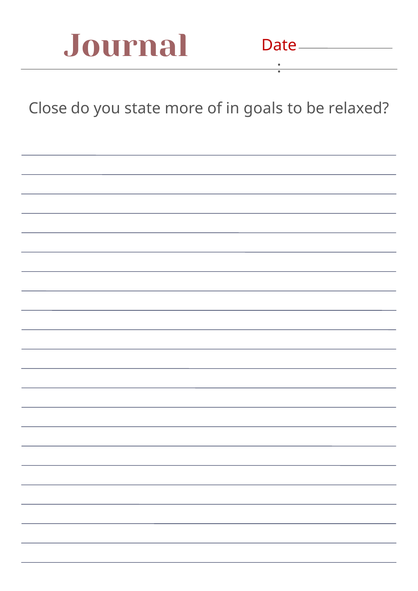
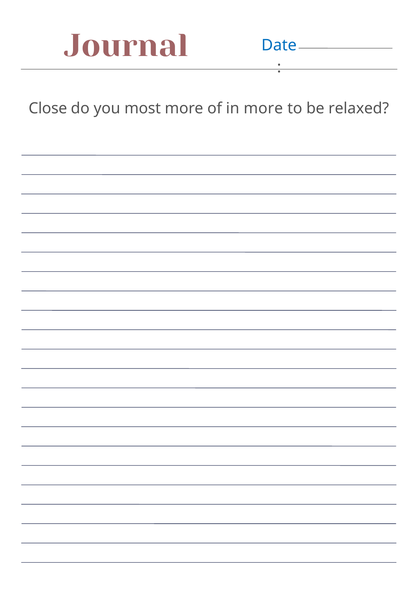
Date colour: red -> blue
state: state -> most
in goals: goals -> more
